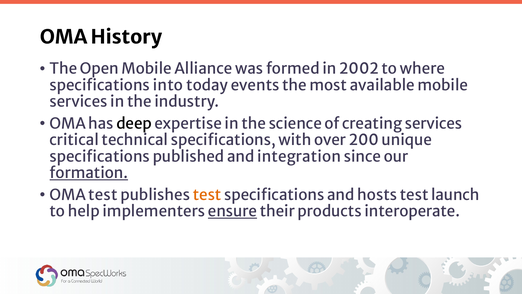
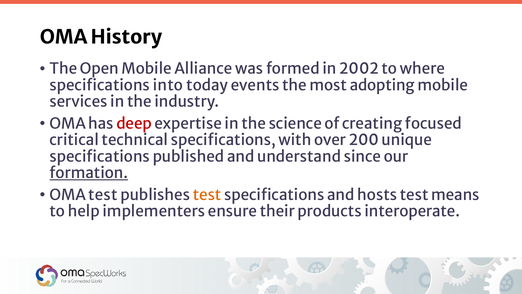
available: available -> adopting
deep colour: black -> red
creating services: services -> focused
integration: integration -> understand
launch: launch -> means
ensure underline: present -> none
